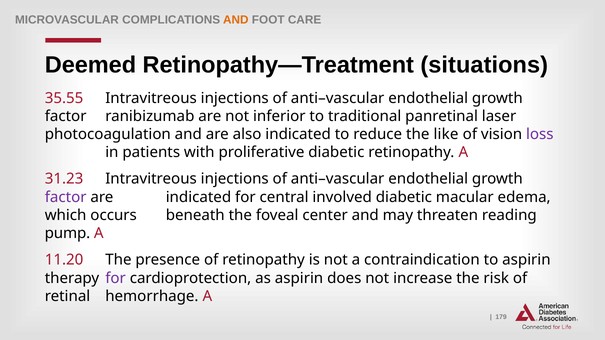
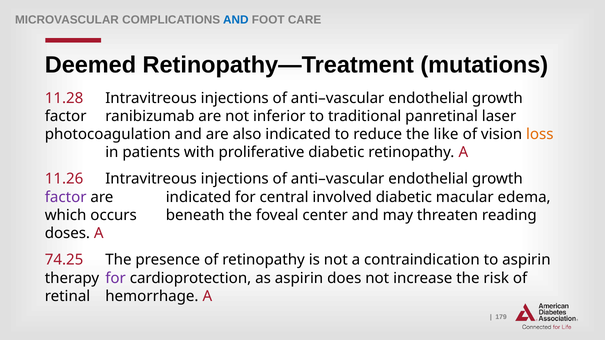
AND at (236, 20) colour: orange -> blue
situations: situations -> mutations
35.55: 35.55 -> 11.28
loss colour: purple -> orange
31.23: 31.23 -> 11.26
pump: pump -> doses
11.20: 11.20 -> 74.25
